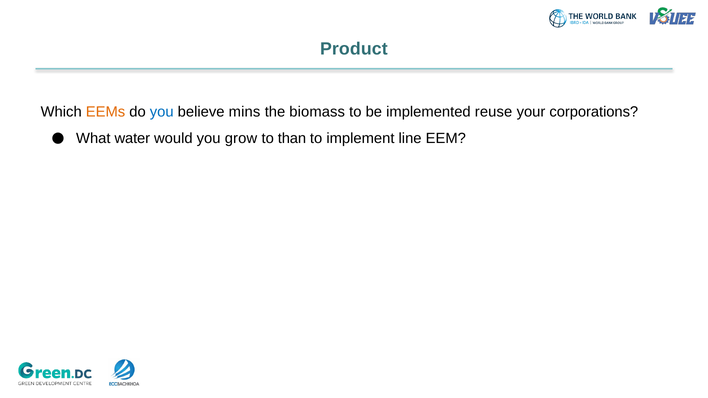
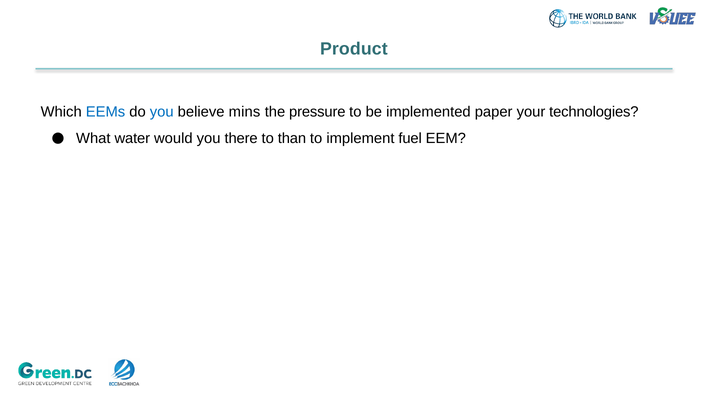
EEMs colour: orange -> blue
biomass: biomass -> pressure
reuse: reuse -> paper
corporations: corporations -> technologies
grow: grow -> there
line: line -> fuel
